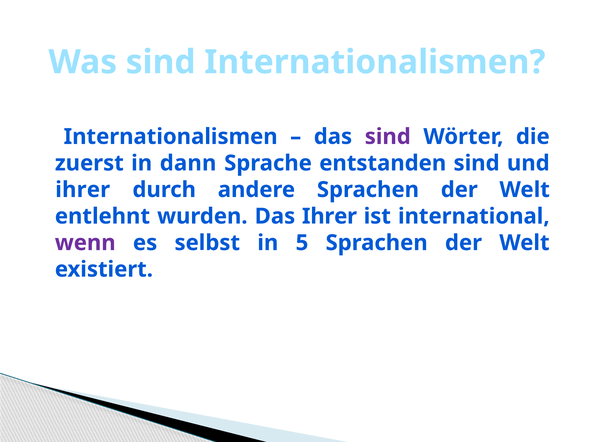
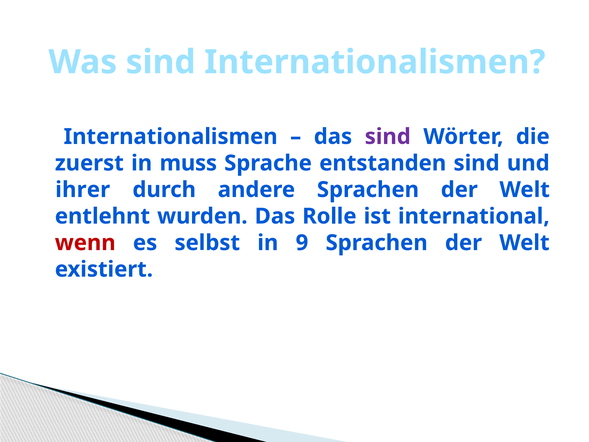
dann: dann -> muss
Das Ihrer: Ihrer -> Rolle
wenn colour: purple -> red
5: 5 -> 9
